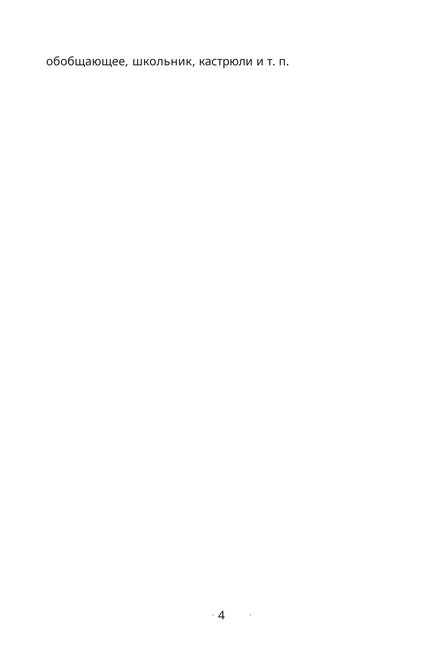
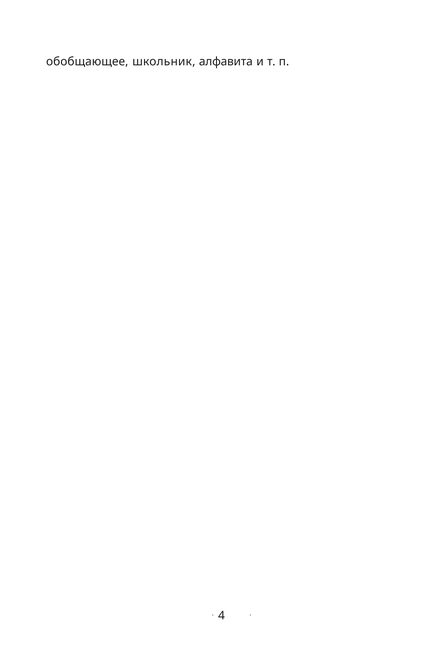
кастрюли: кастрюли -> алфавита
